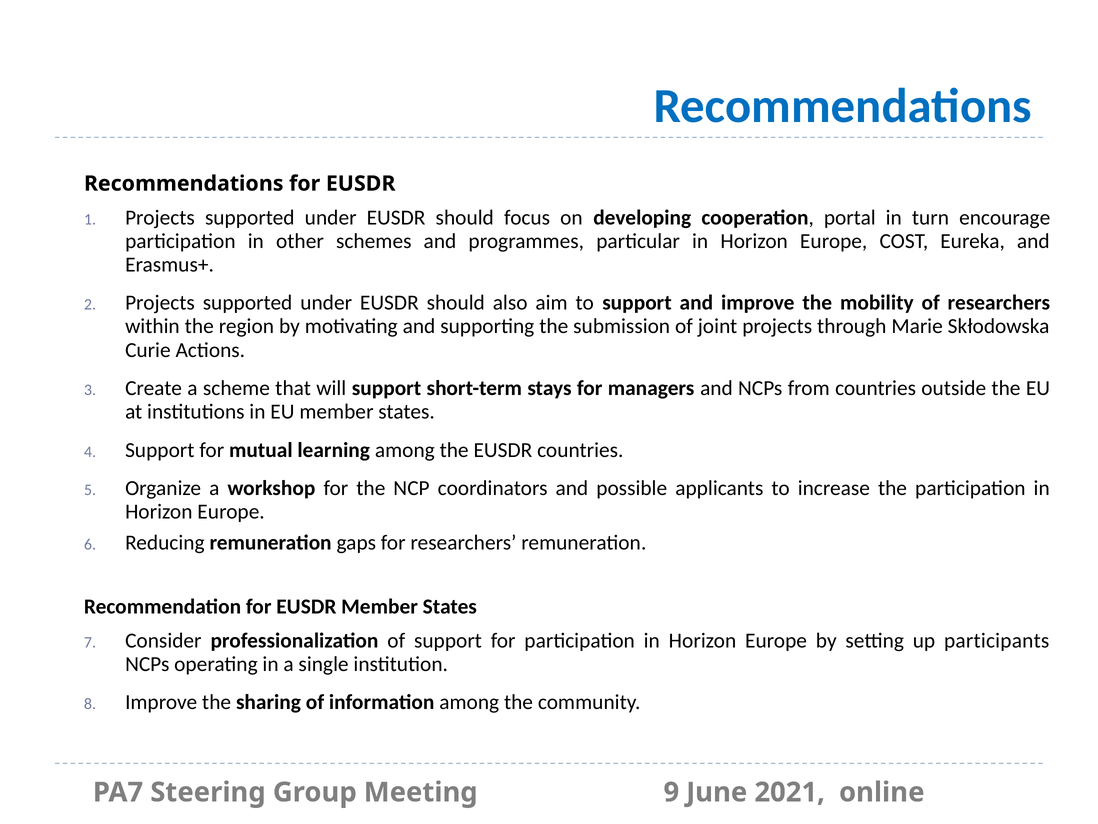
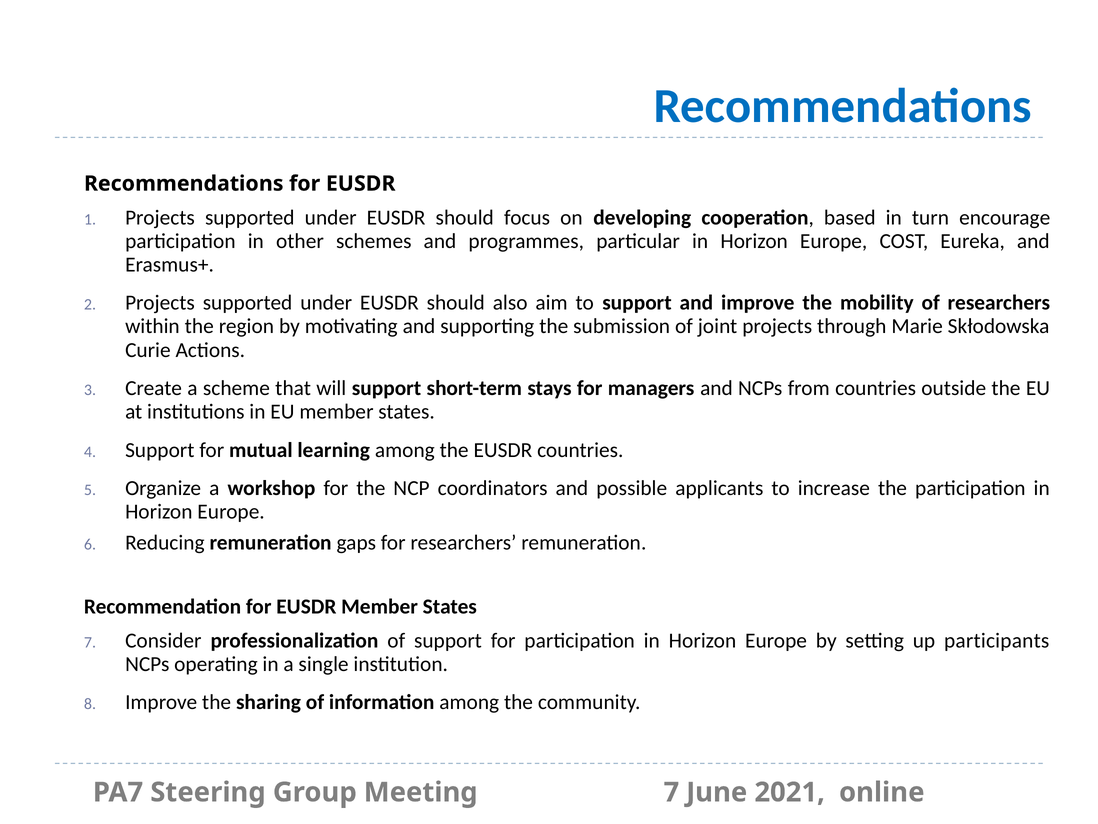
portal: portal -> based
Meeting 9: 9 -> 7
